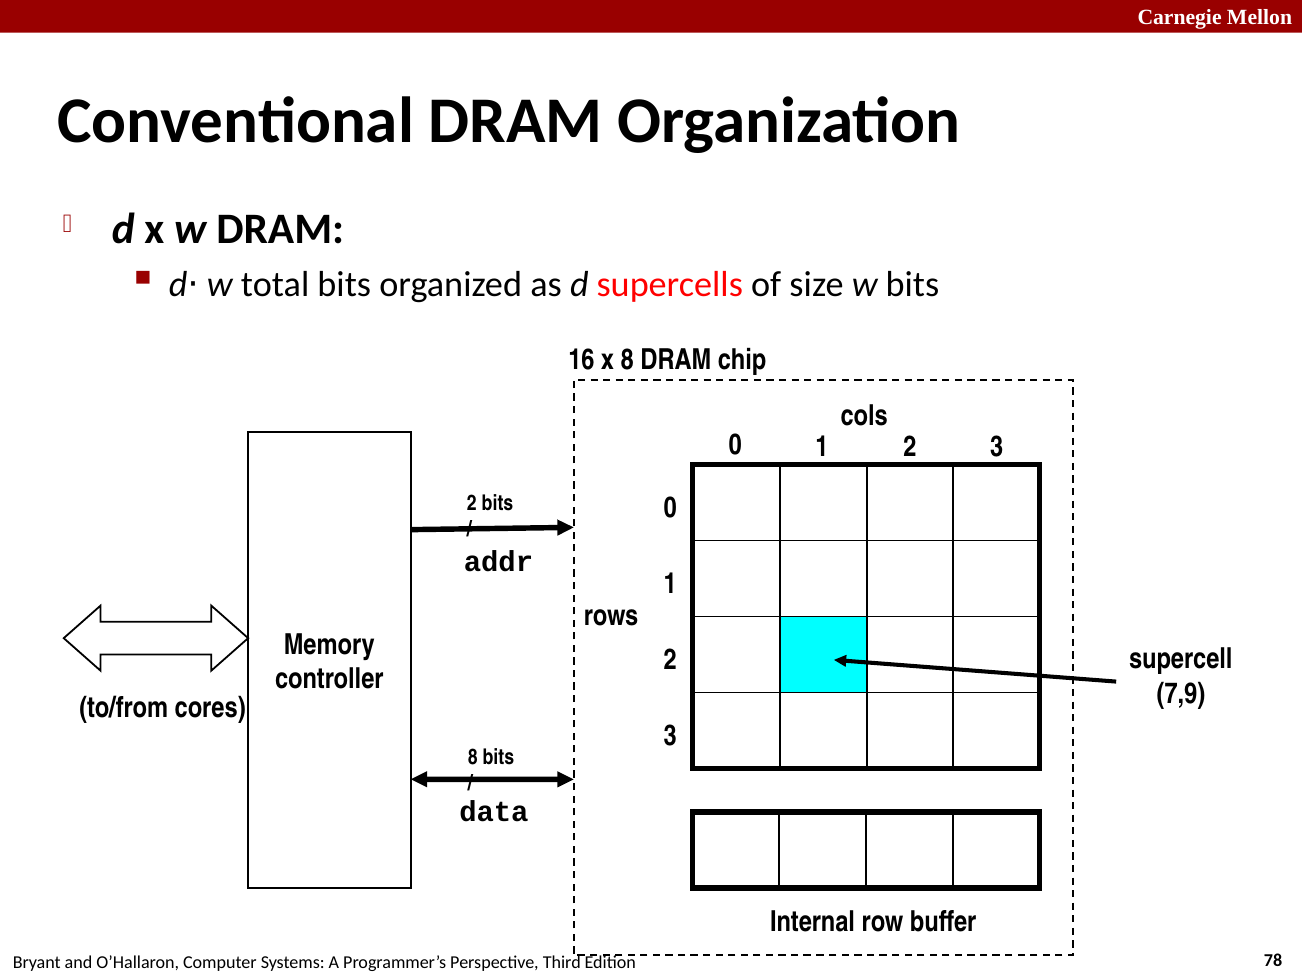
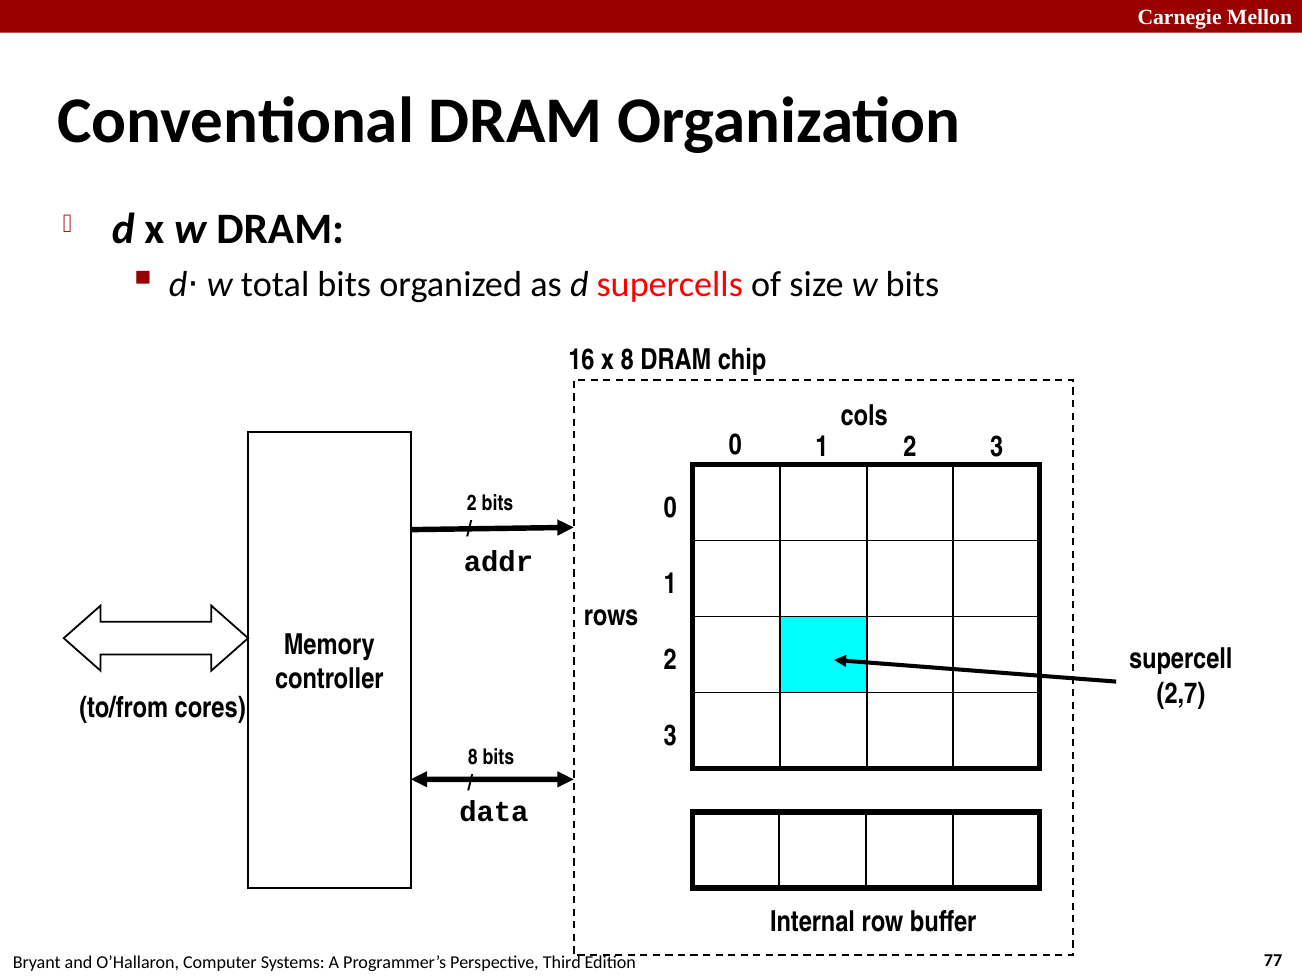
7,9: 7,9 -> 2,7
78: 78 -> 77
